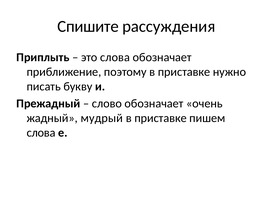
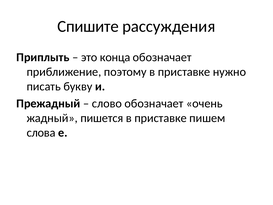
это слова: слова -> конца
мудрый: мудрый -> пишется
